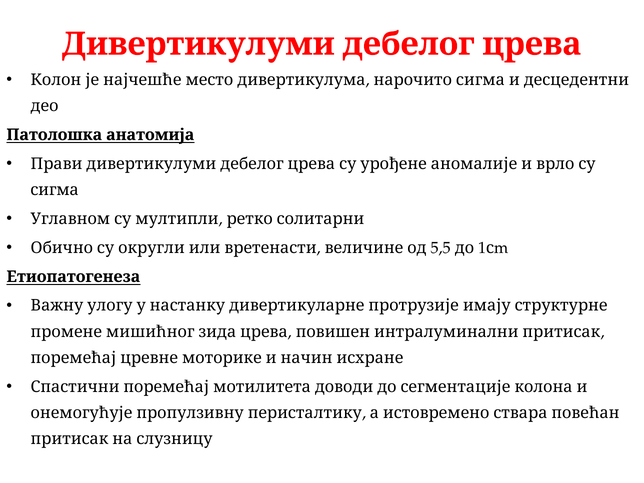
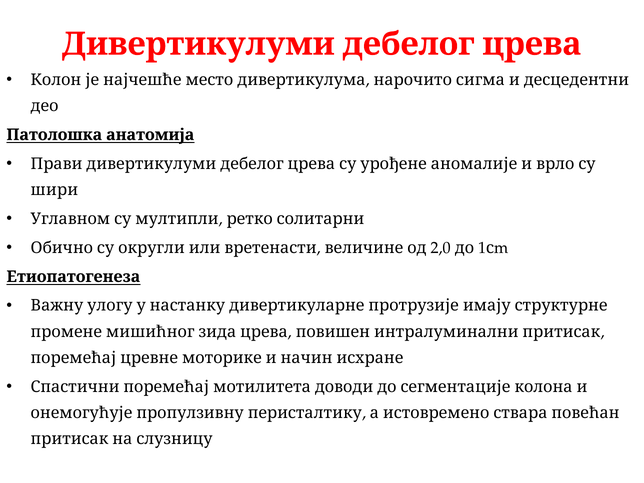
сигма: сигма -> шири
5,5: 5,5 -> 2,0
